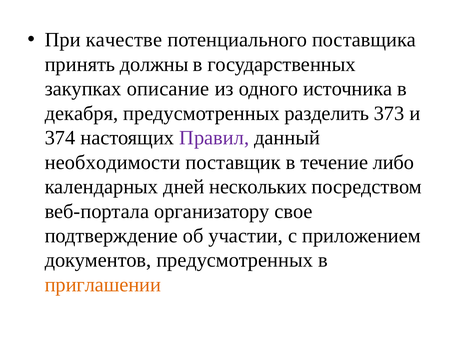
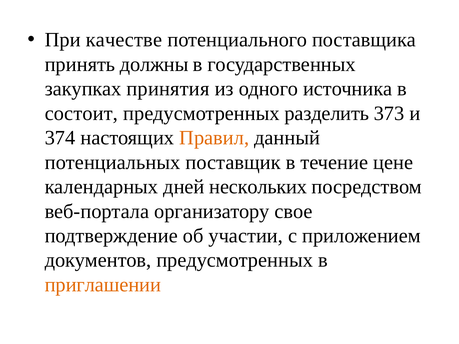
описание: описание -> принятия
декабря: декабря -> состоит
Правил colour: purple -> orange
необходимости: необходимости -> потенциальных
либо: либо -> цене
